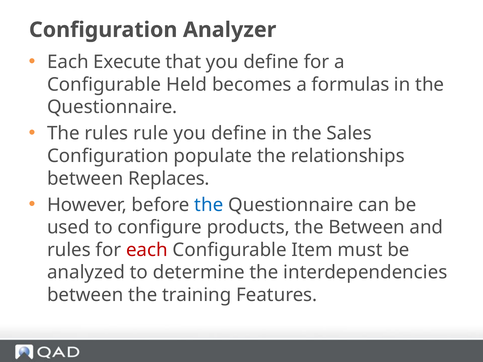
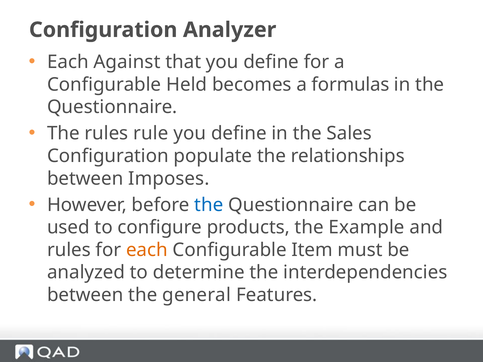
Execute: Execute -> Against
Replaces: Replaces -> Imposes
the Between: Between -> Example
each at (147, 250) colour: red -> orange
training: training -> general
